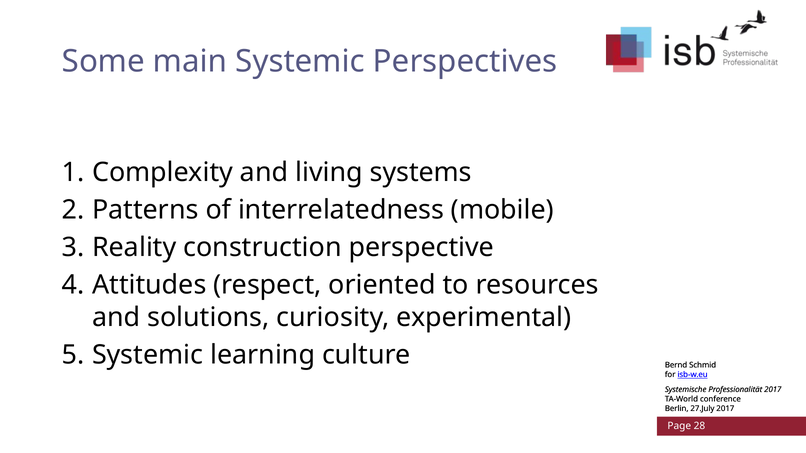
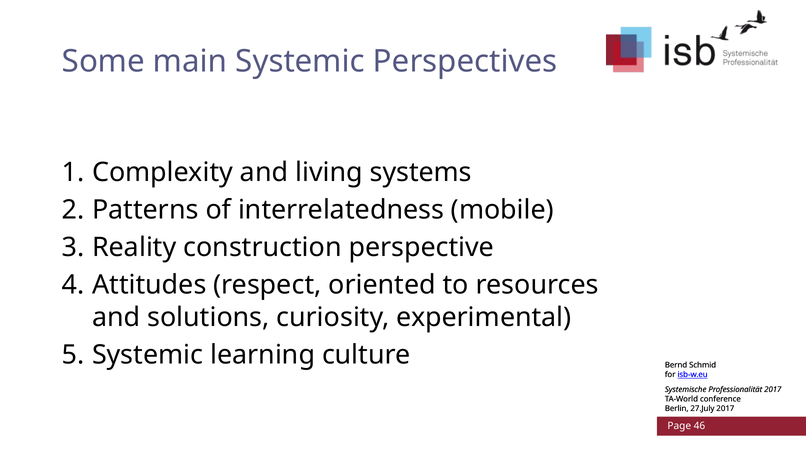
28: 28 -> 46
